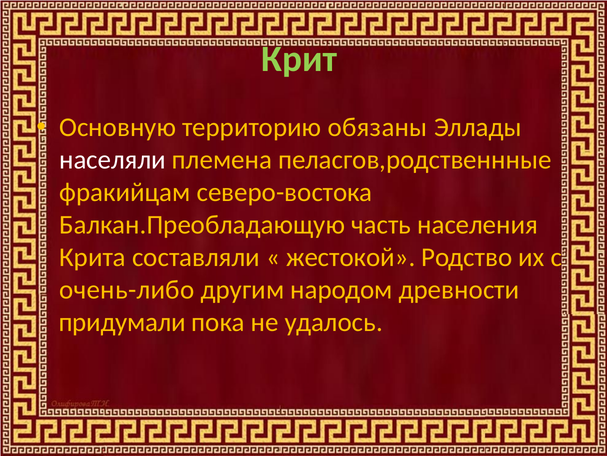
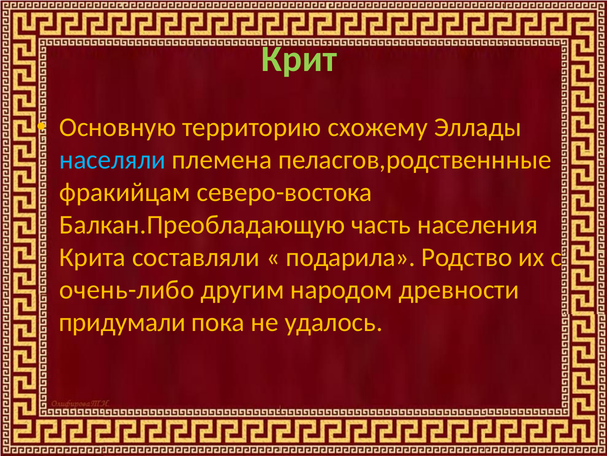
обязаны: обязаны -> схожему
населяли colour: white -> light blue
жестокой: жестокой -> подарила
